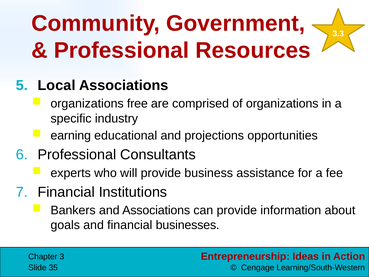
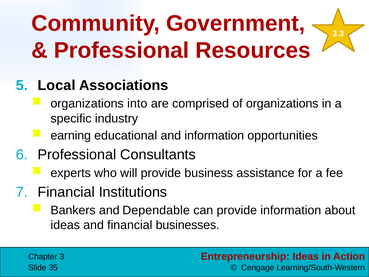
free: free -> into
and projections: projections -> information
and Associations: Associations -> Dependable
goals at (65, 225): goals -> ideas
